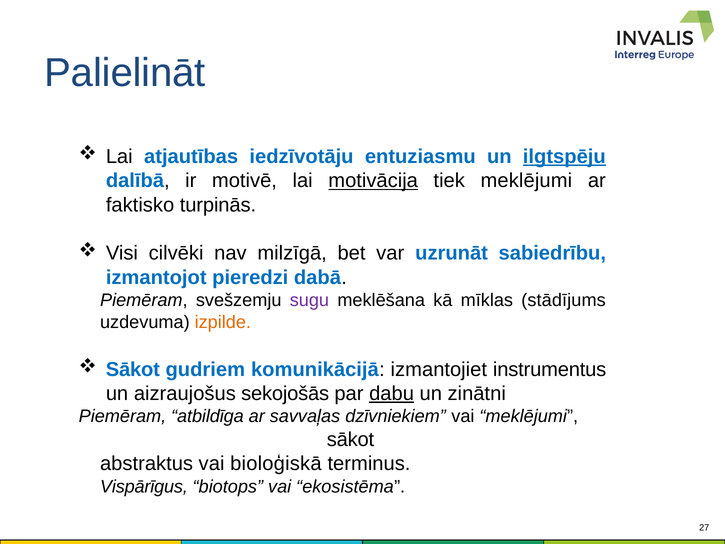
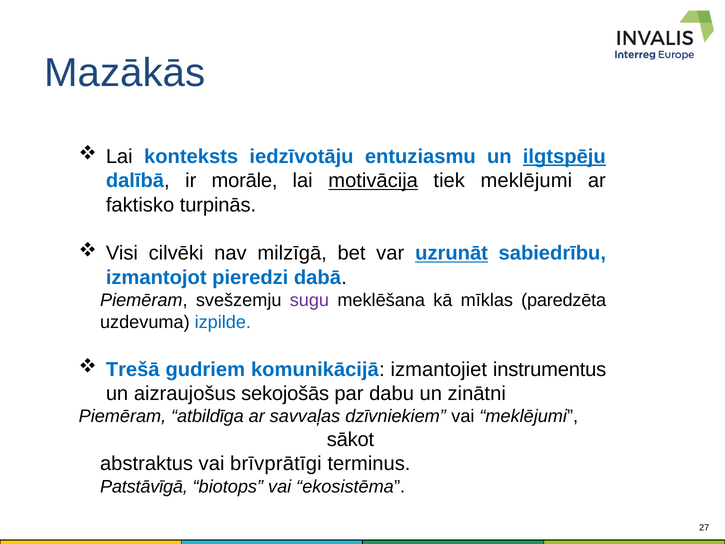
Palielināt: Palielināt -> Mazākās
atjautības: atjautības -> konteksts
motivē: motivē -> morāle
uzrunāt underline: none -> present
stādījums: stādījums -> paredzēta
izpilde colour: orange -> blue
Sākot at (133, 369): Sākot -> Trešā
dabu underline: present -> none
bioloģiskā: bioloģiskā -> brīvprātīgi
Vispārīgus: Vispārīgus -> Patstāvīgā
